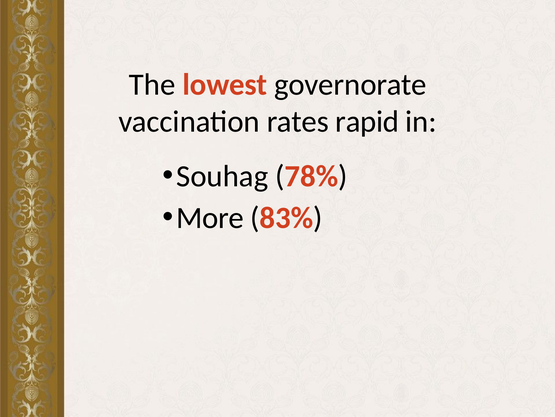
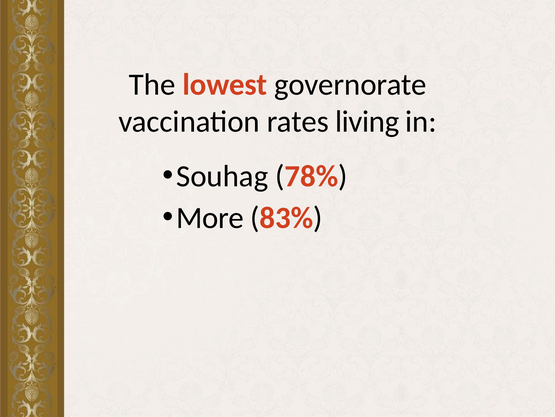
rapid: rapid -> living
